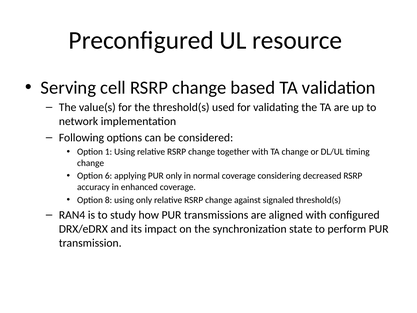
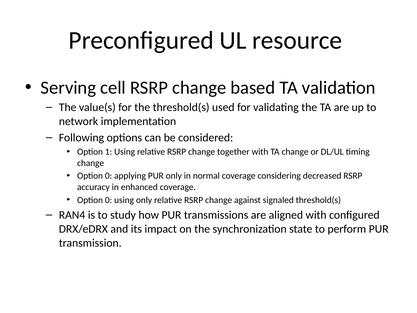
6 at (109, 176): 6 -> 0
8 at (109, 200): 8 -> 0
